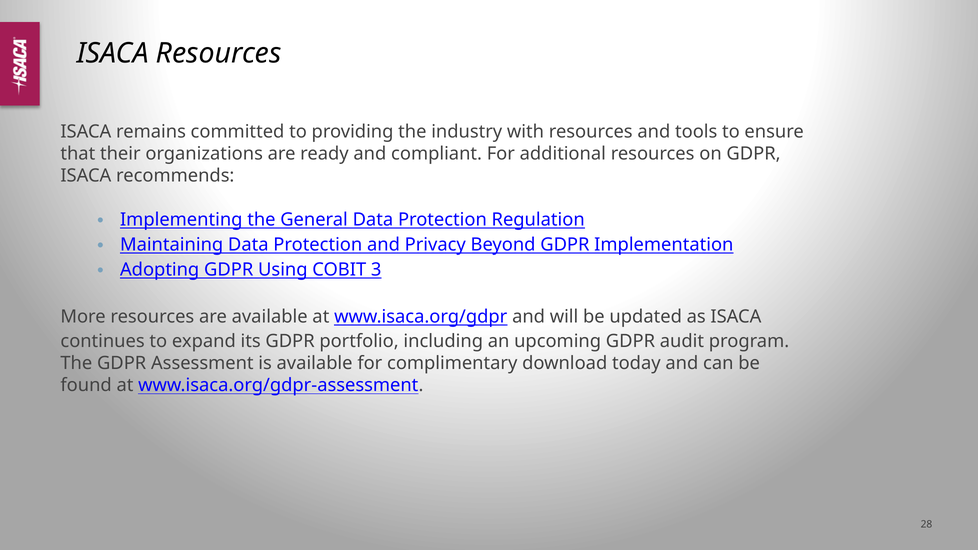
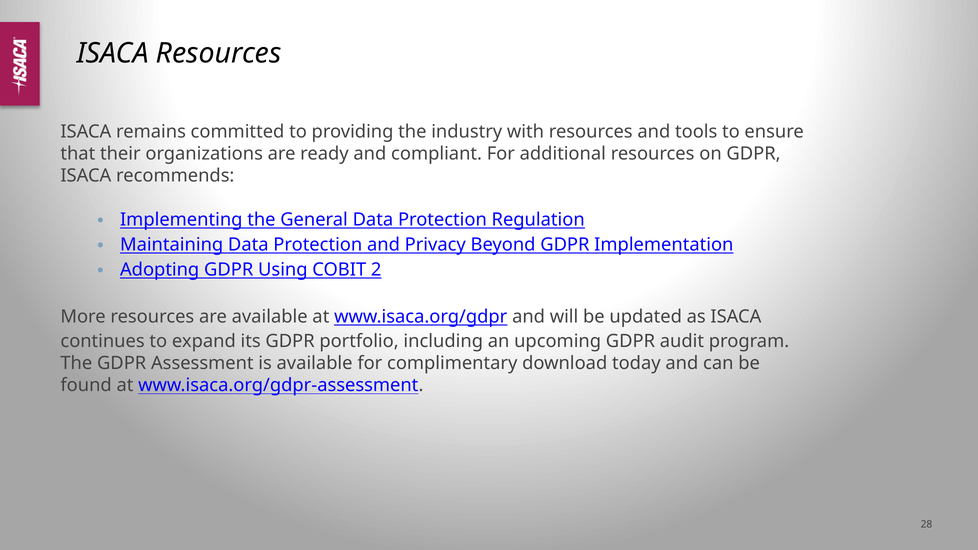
3: 3 -> 2
